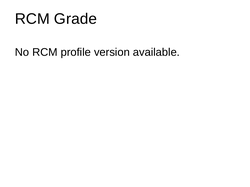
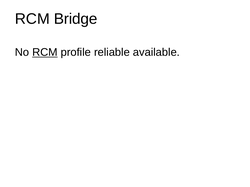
Grade: Grade -> Bridge
RCM at (45, 52) underline: none -> present
version: version -> reliable
